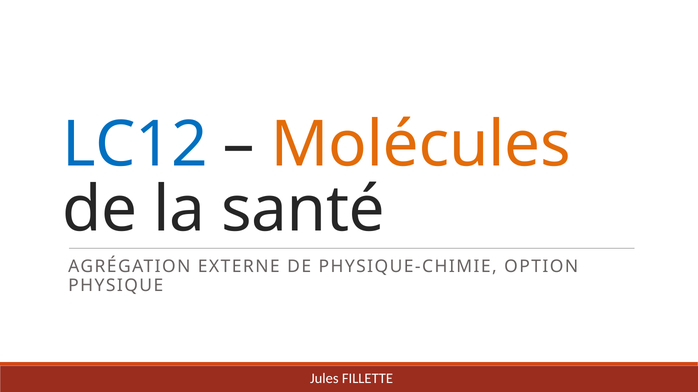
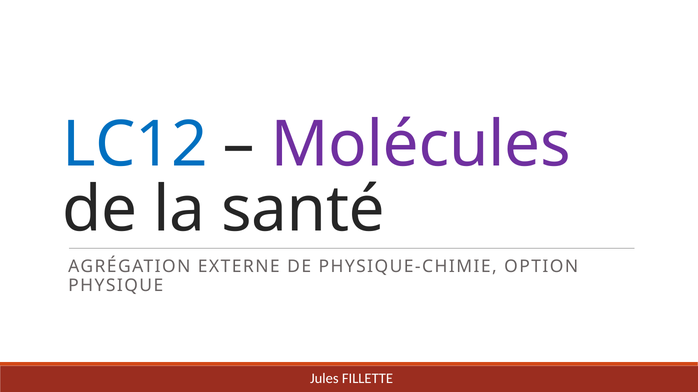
Molécules colour: orange -> purple
